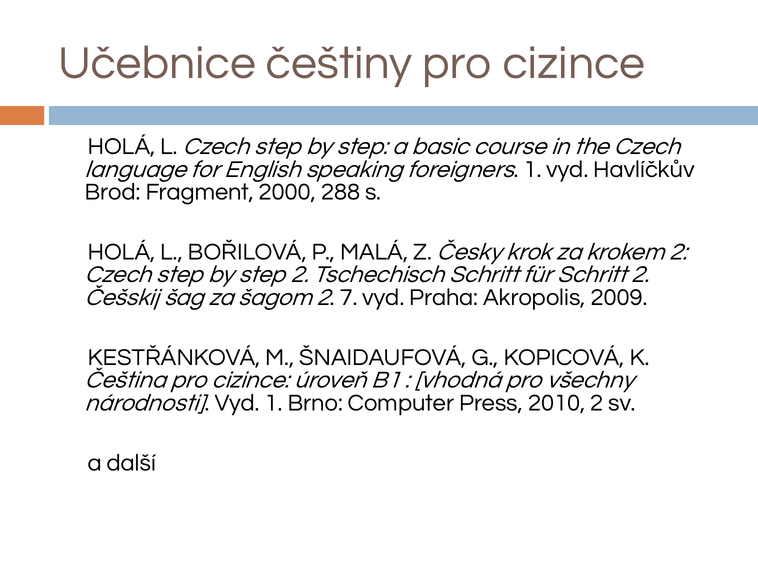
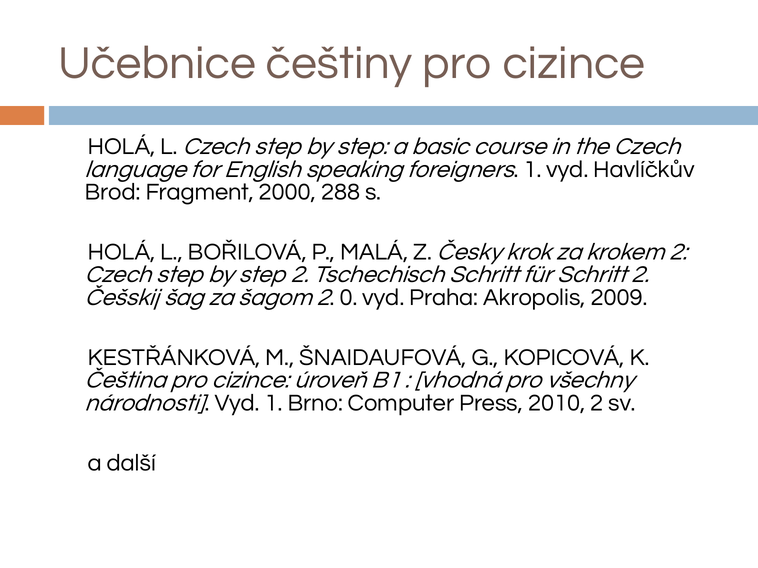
7: 7 -> 0
